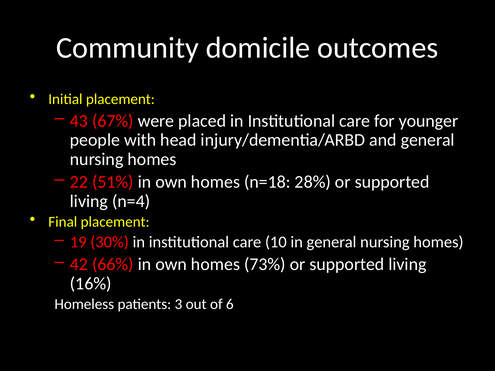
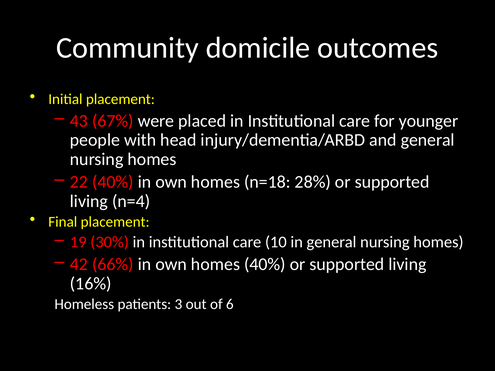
22 51%: 51% -> 40%
homes 73%: 73% -> 40%
